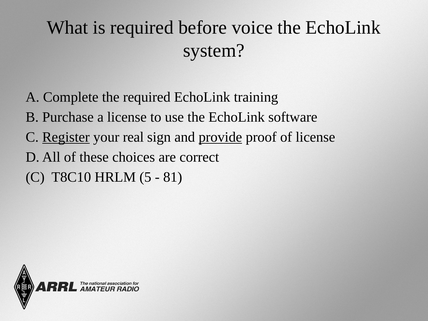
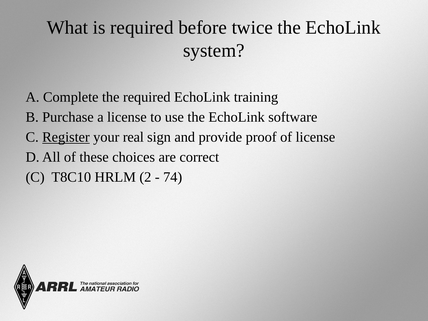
voice: voice -> twice
provide underline: present -> none
5: 5 -> 2
81: 81 -> 74
